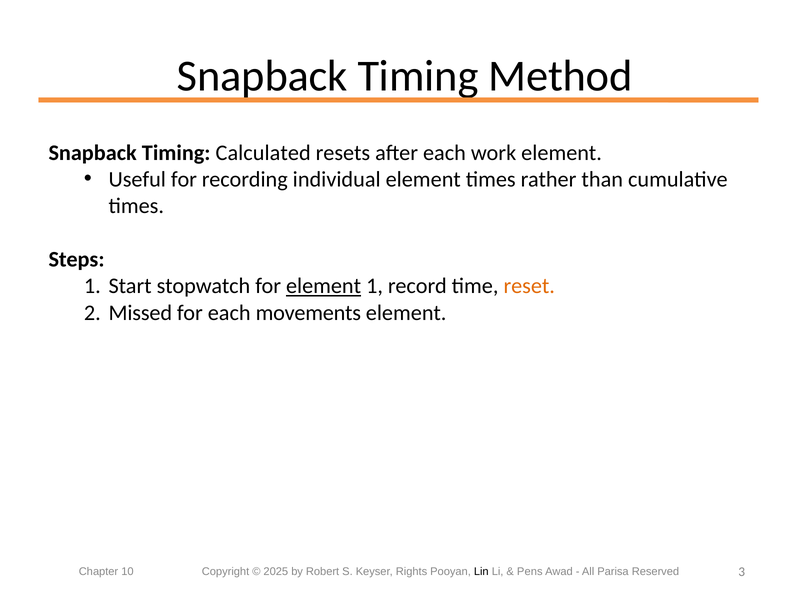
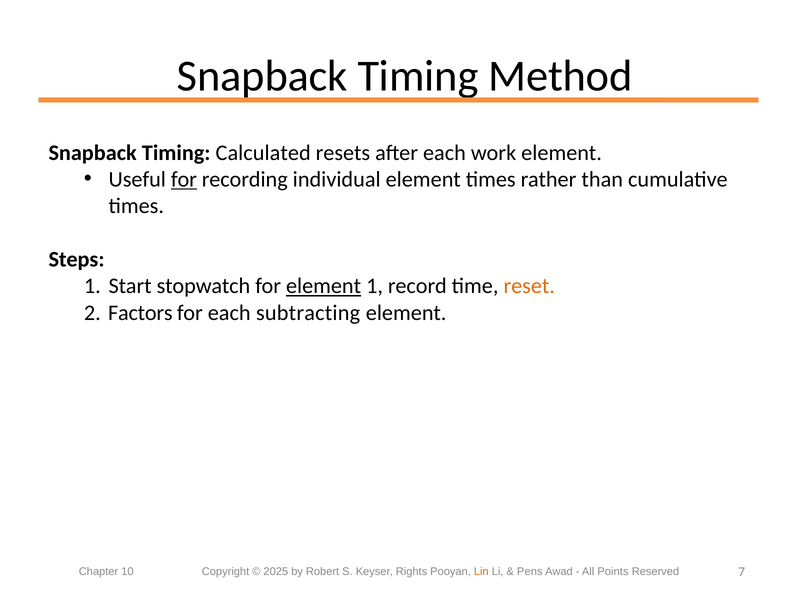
for at (184, 179) underline: none -> present
Missed: Missed -> Factors
movements: movements -> subtracting
Lin colour: black -> orange
Parisa: Parisa -> Points
3: 3 -> 7
